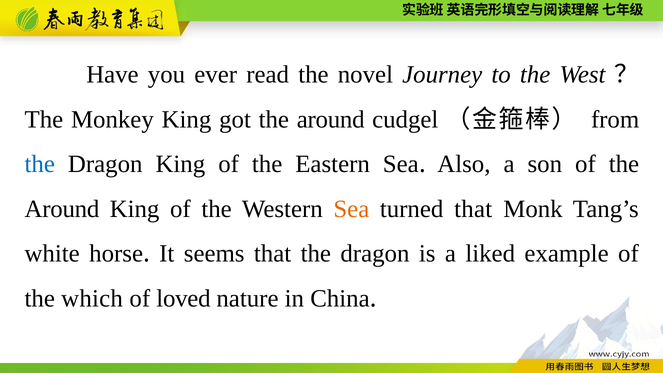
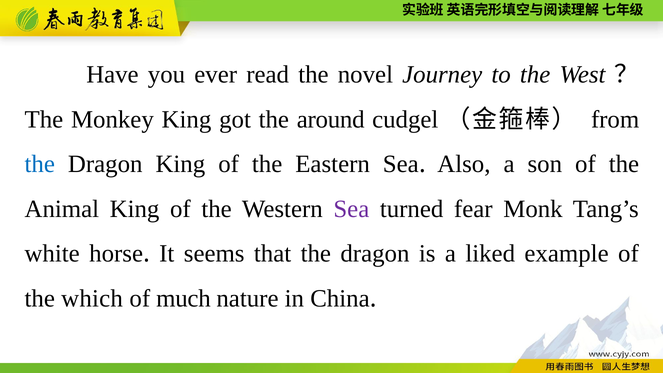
Around at (62, 209): Around -> Animal
Sea at (351, 209) colour: orange -> purple
turned that: that -> fear
loved: loved -> much
